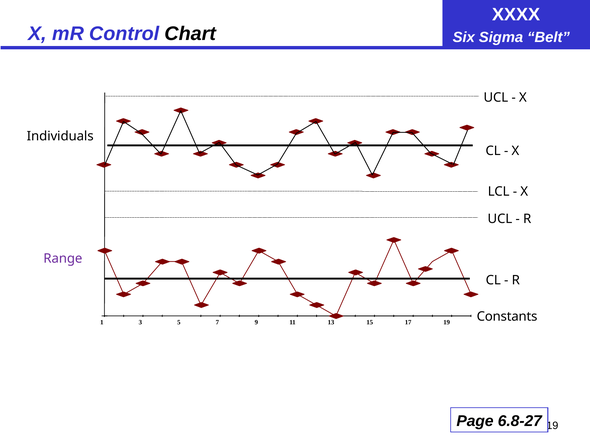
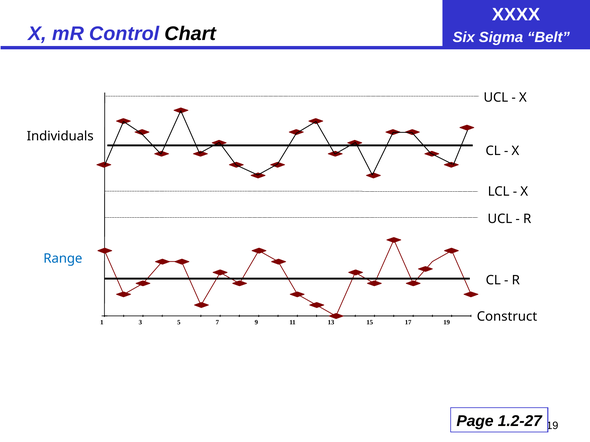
Range colour: purple -> blue
Constants: Constants -> Construct
6.8-27: 6.8-27 -> 1.2-27
